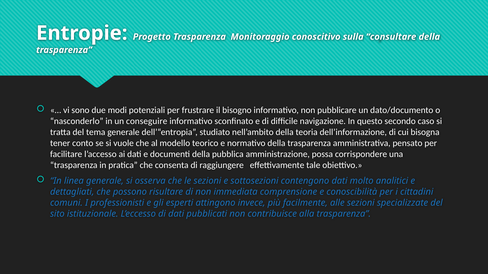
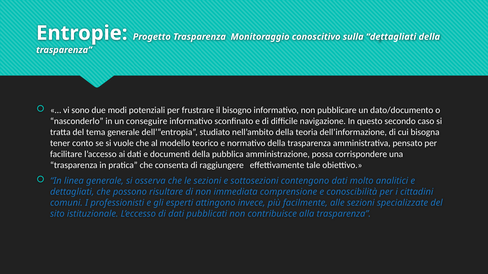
sulla consultare: consultare -> dettagliati
